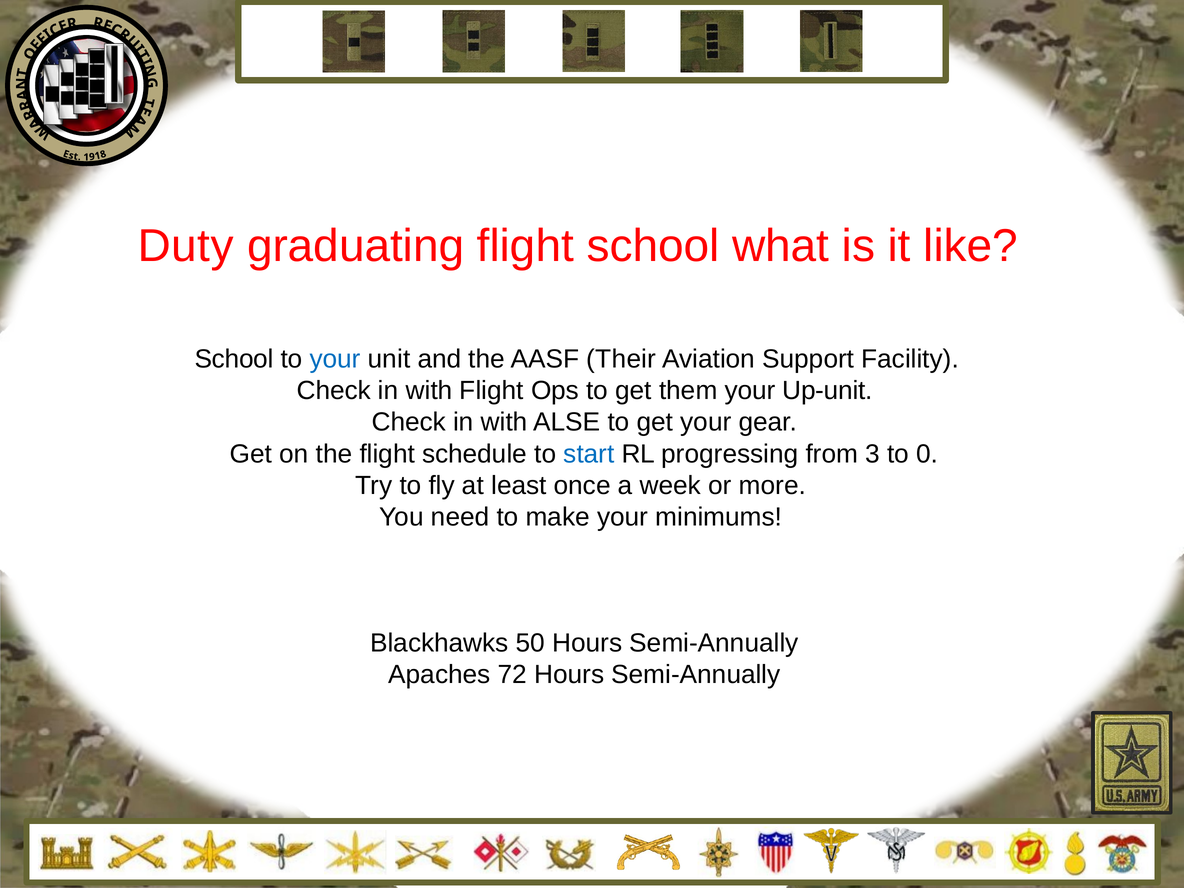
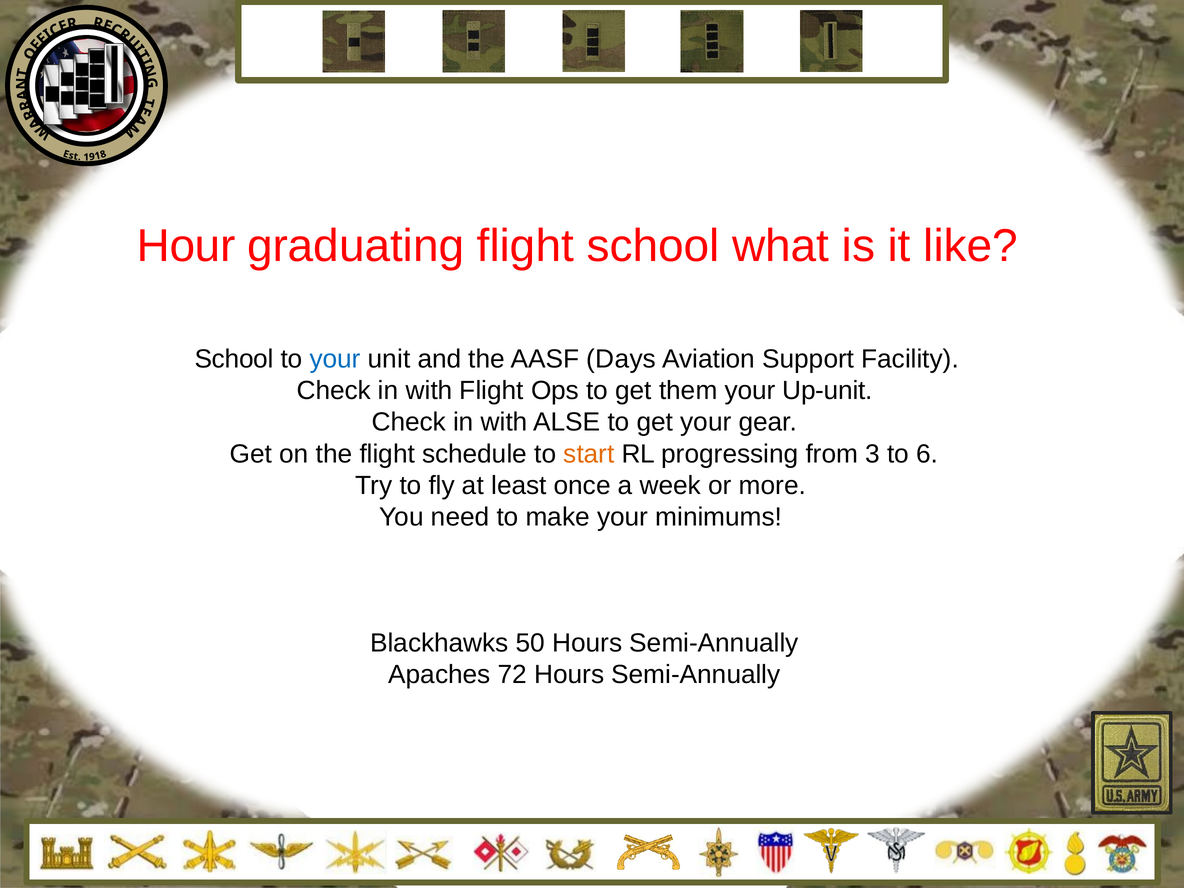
Duty: Duty -> Hour
Their: Their -> Days
start colour: blue -> orange
0: 0 -> 6
